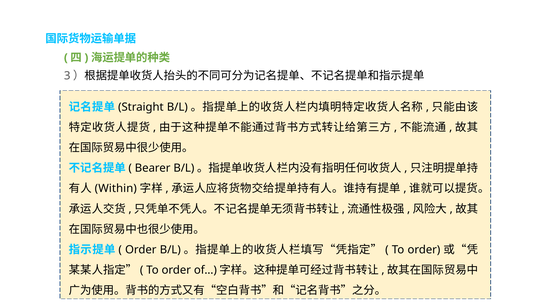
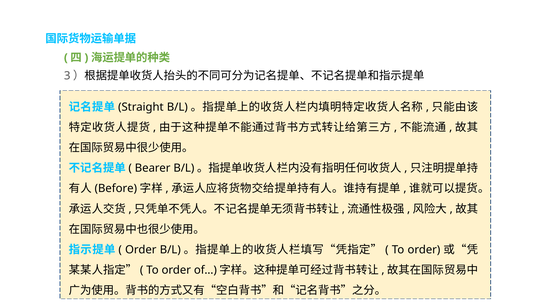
Within: Within -> Before
